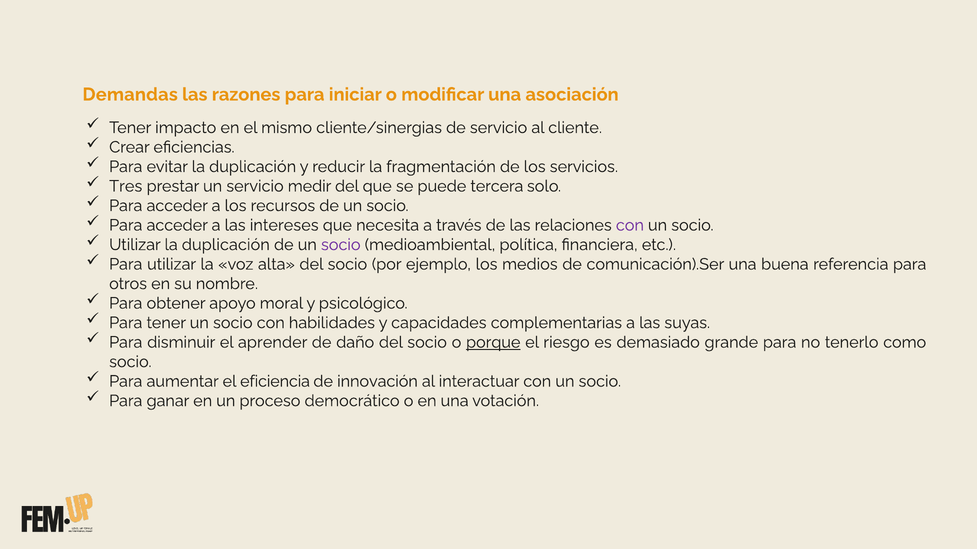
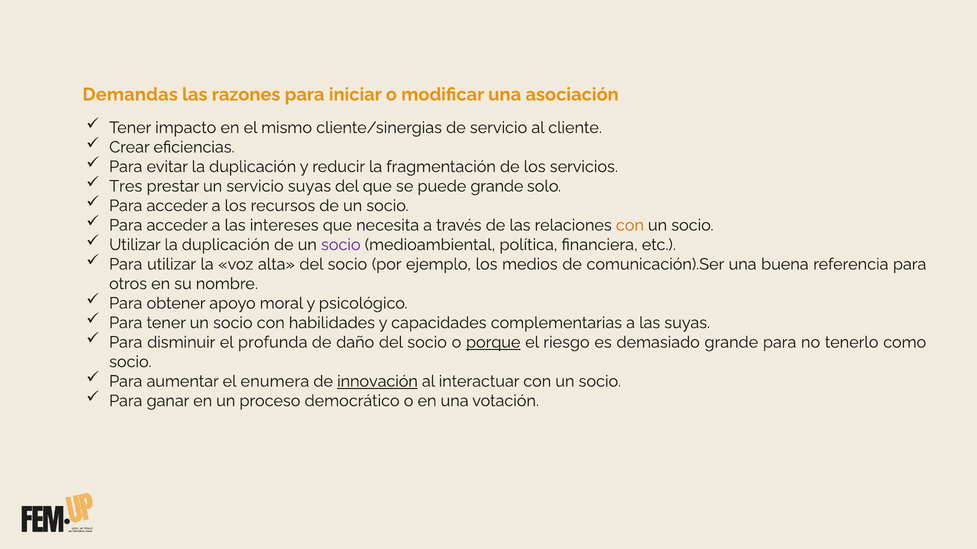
servicio medir: medir -> suyas
puede tercera: tercera -> grande
con at (630, 225) colour: purple -> orange
aprender: aprender -> profunda
eficiencia: eficiencia -> enumera
innovación underline: none -> present
